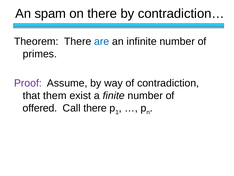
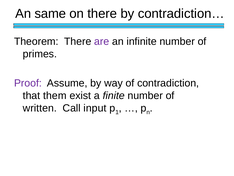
spam: spam -> same
are colour: blue -> purple
offered: offered -> written
Call there: there -> input
